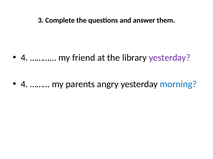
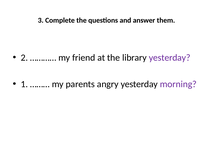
4 at (24, 58): 4 -> 2
4 at (24, 84): 4 -> 1
morning colour: blue -> purple
